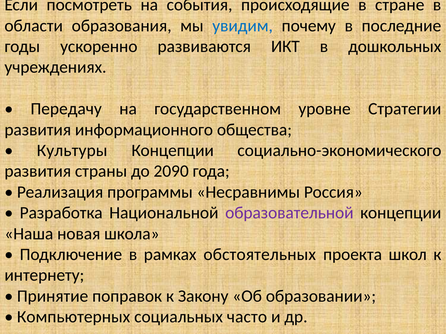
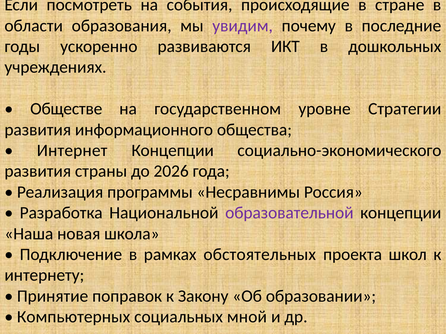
увидим colour: blue -> purple
Передачу: Передачу -> Обществе
Культуры: Культуры -> Интернет
2090: 2090 -> 2026
часто: часто -> мной
